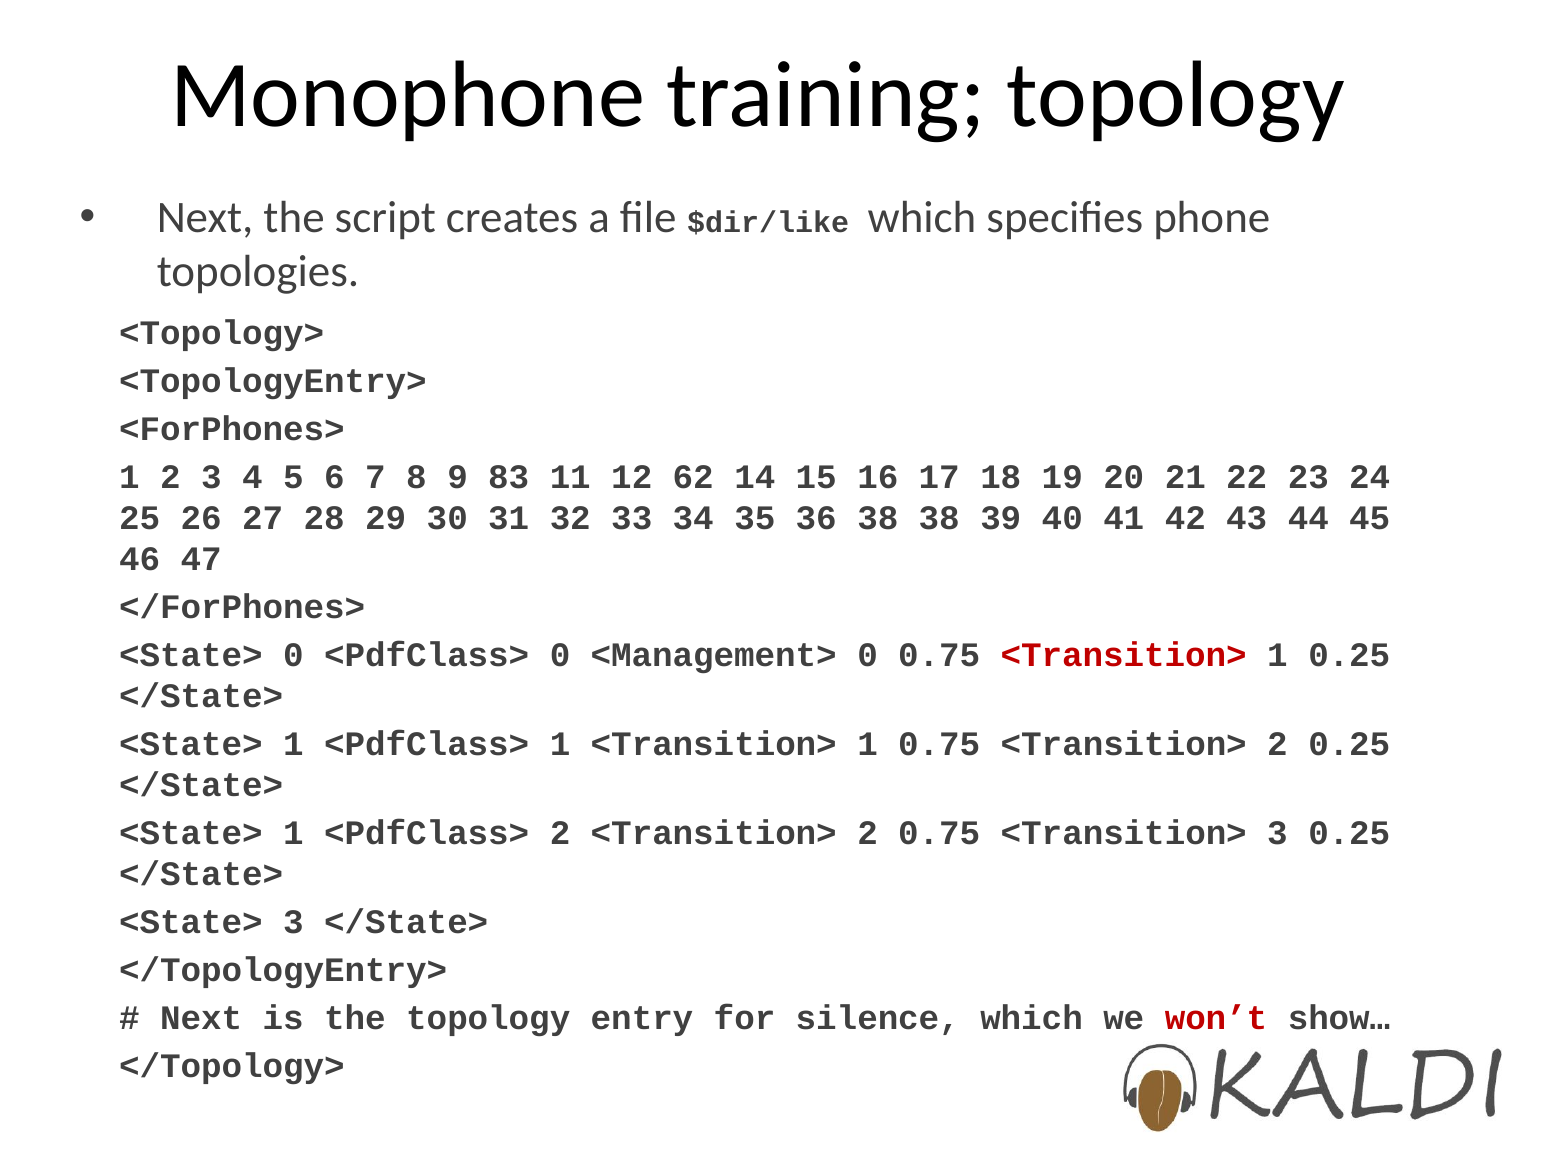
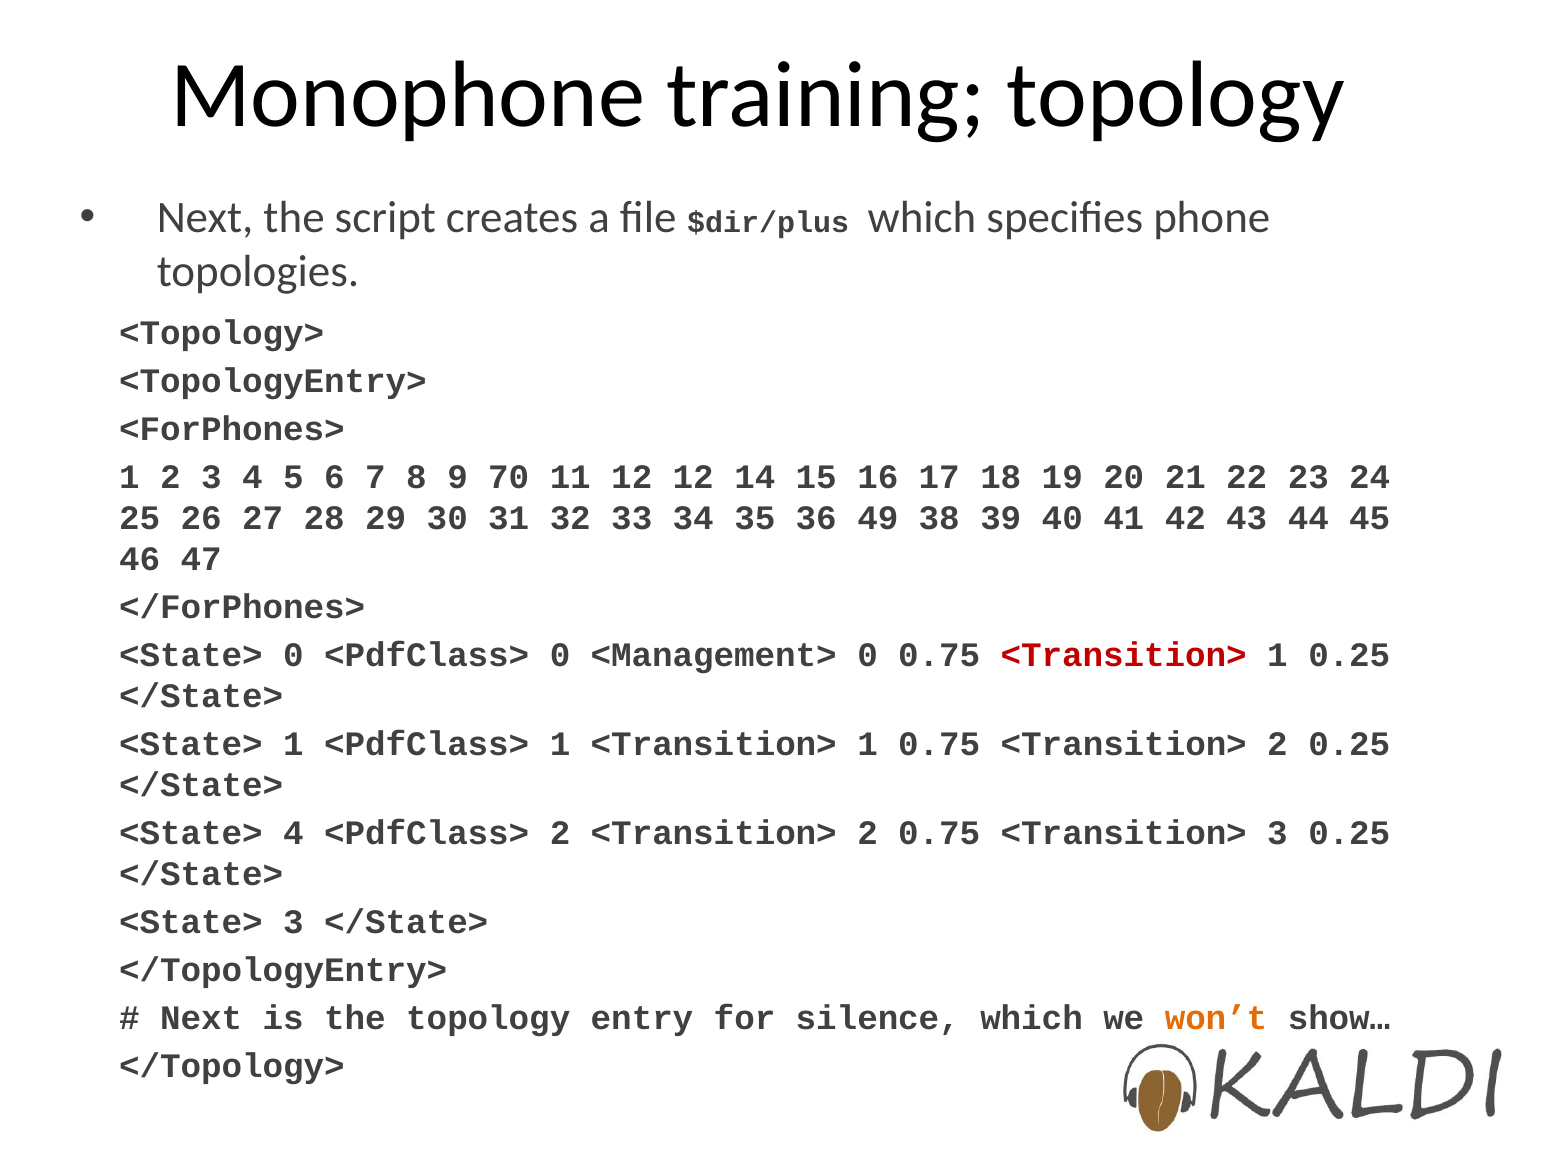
$dir/like: $dir/like -> $dir/plus
83: 83 -> 70
12 62: 62 -> 12
36 38: 38 -> 49
1 at (293, 834): 1 -> 4
won’t colour: red -> orange
